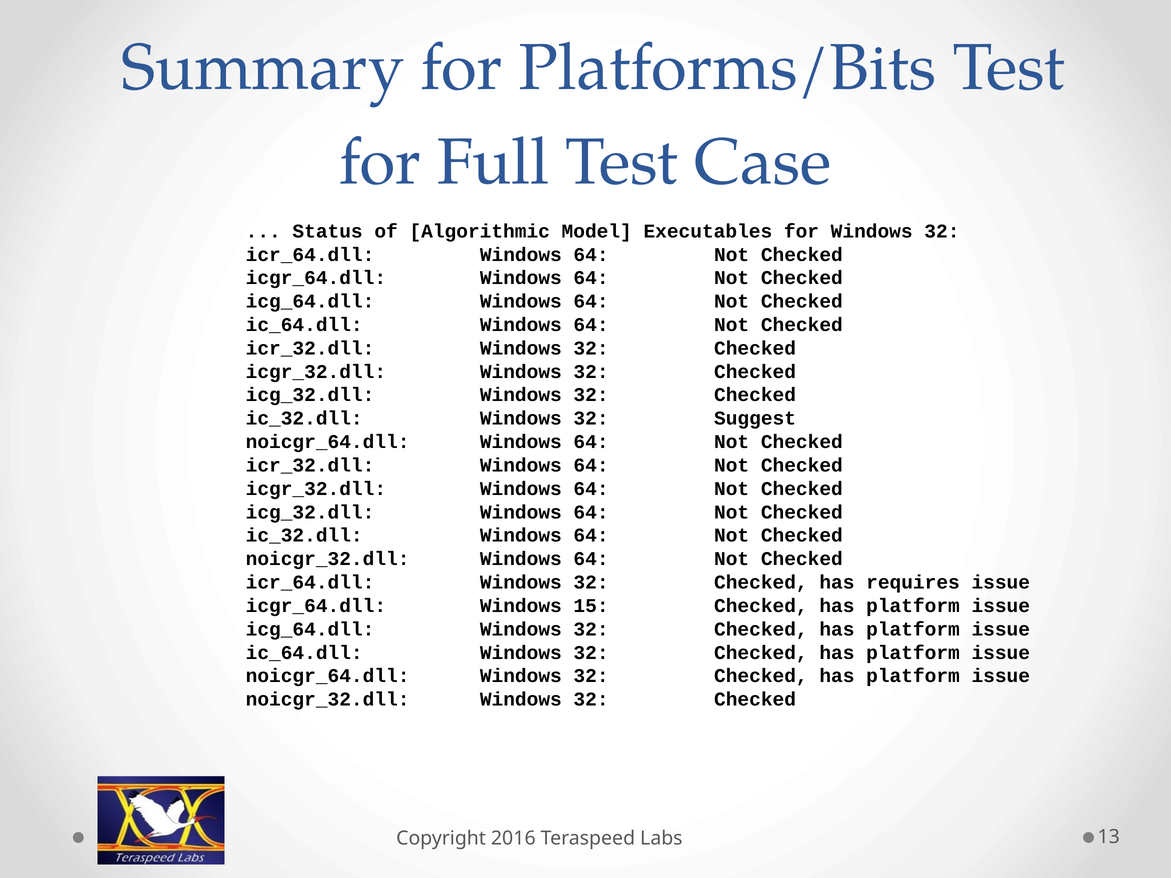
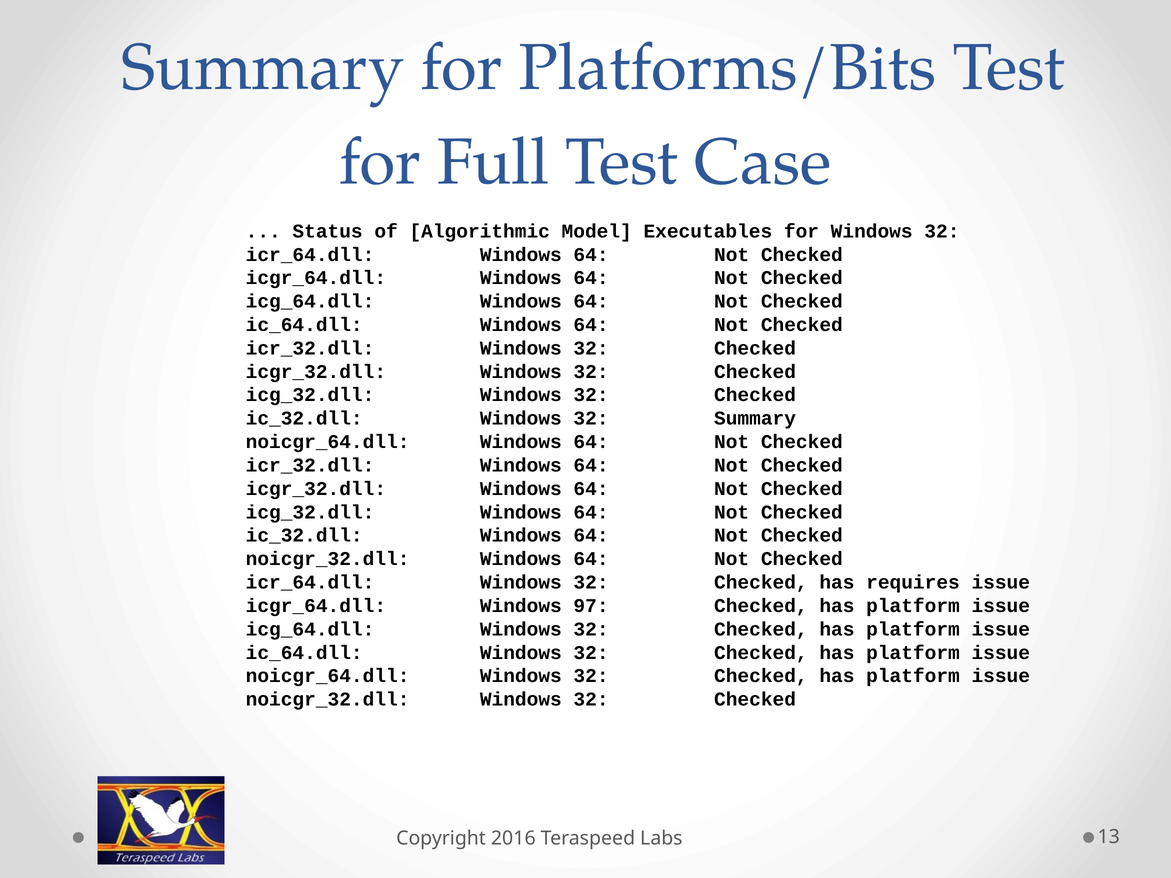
32 Suggest: Suggest -> Summary
15: 15 -> 97
